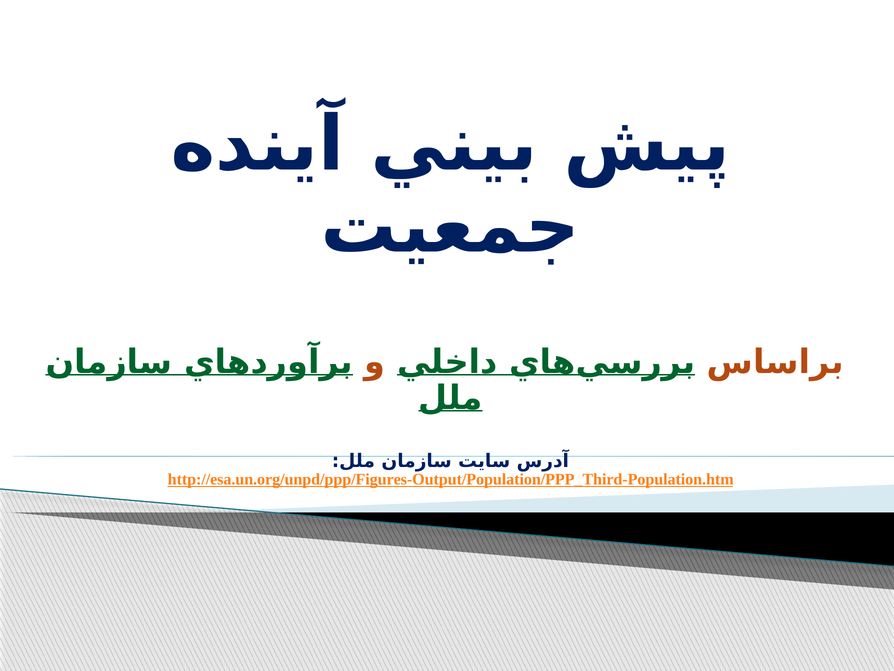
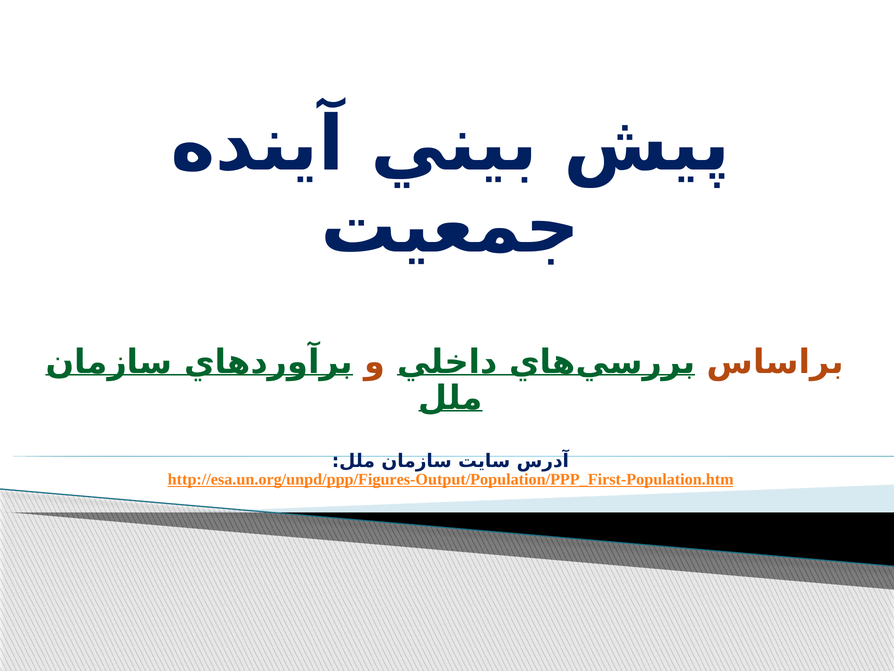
http://esa.un.org/unpd/ppp/Figures-Output/Population/PPP_Third-Population.htm: http://esa.un.org/unpd/ppp/Figures-Output/Population/PPP_Third-Population.htm -> http://esa.un.org/unpd/ppp/Figures-Output/Population/PPP_First-Population.htm
